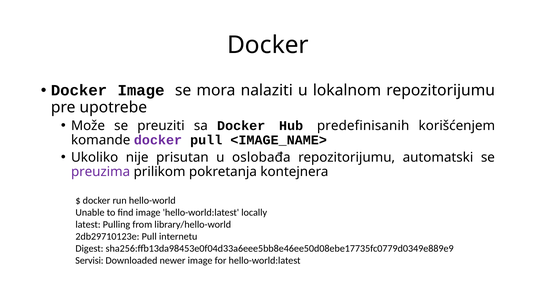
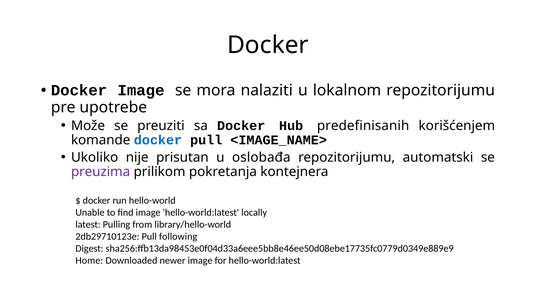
docker at (158, 140) colour: purple -> blue
internetu: internetu -> following
Servisi: Servisi -> Home
